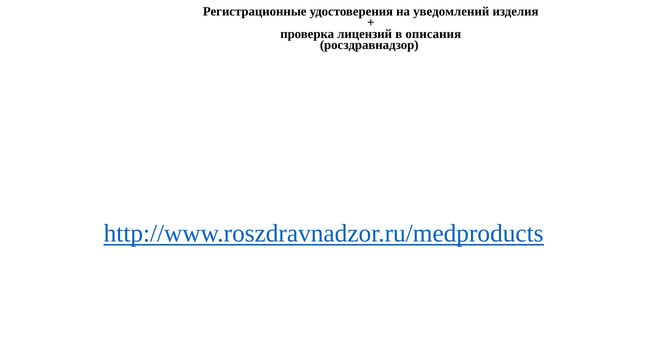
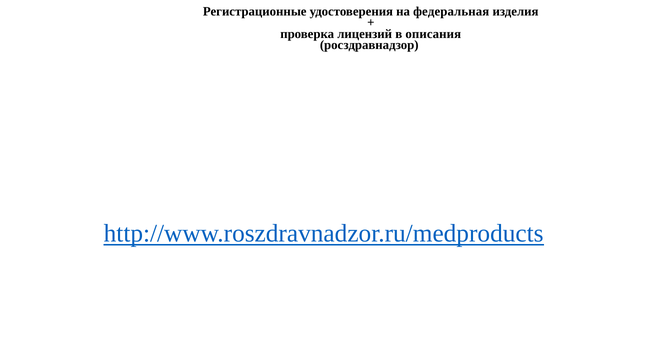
уведомлений: уведомлений -> федеральная
